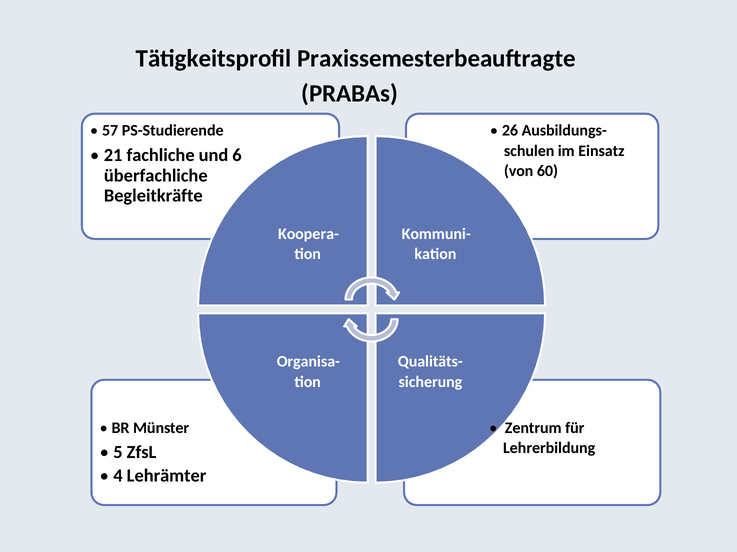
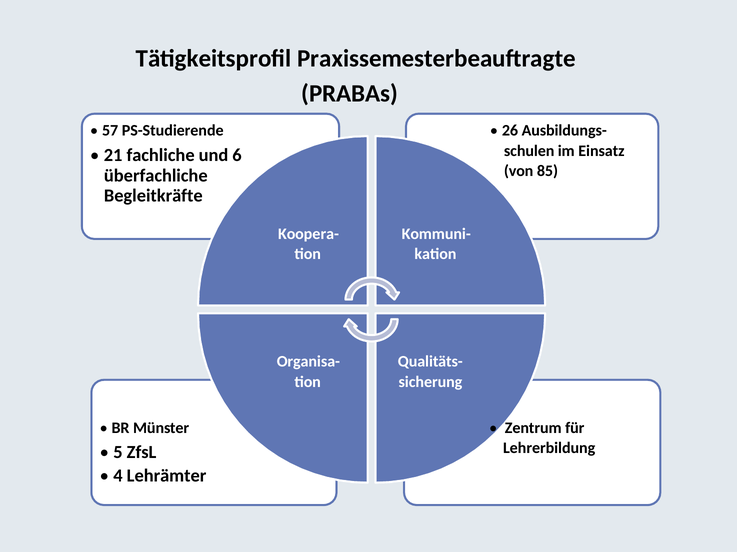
60: 60 -> 85
